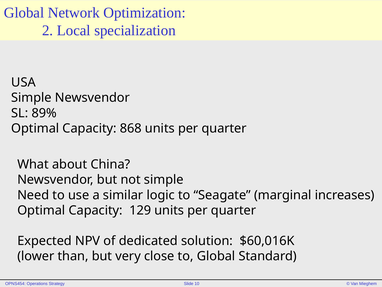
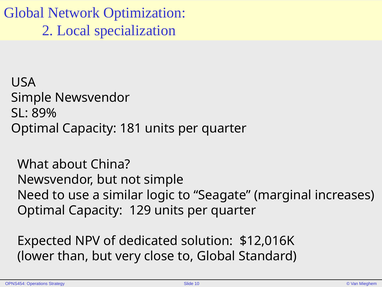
868: 868 -> 181
$60,016K: $60,016K -> $12,016K
